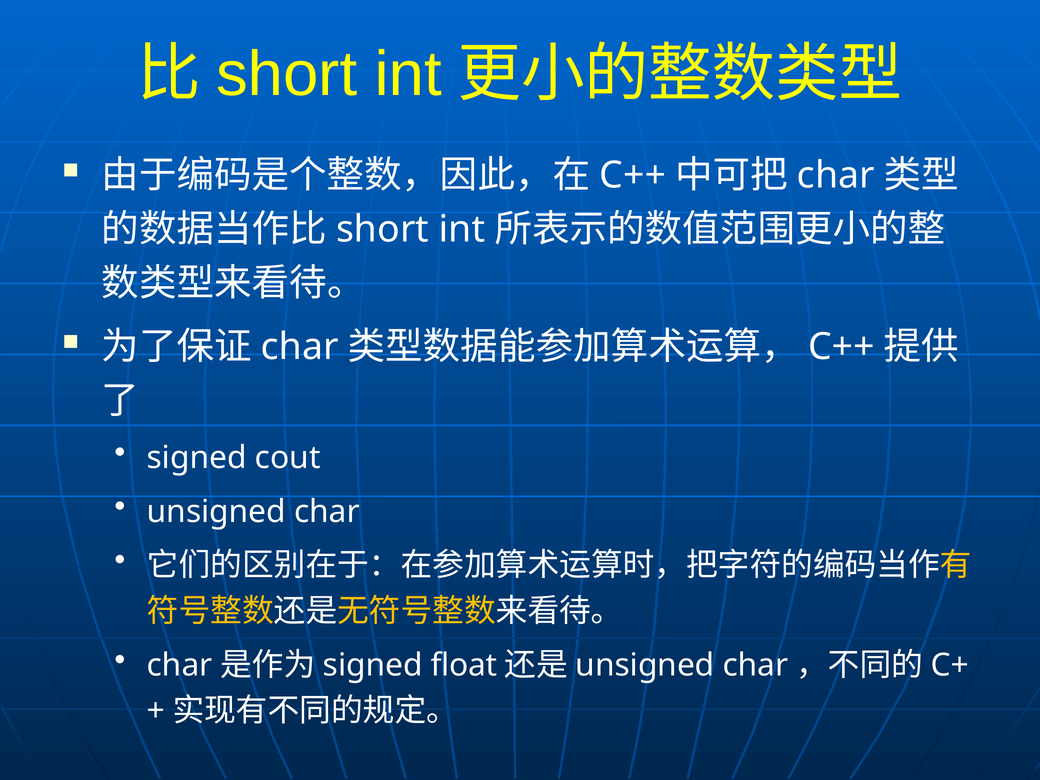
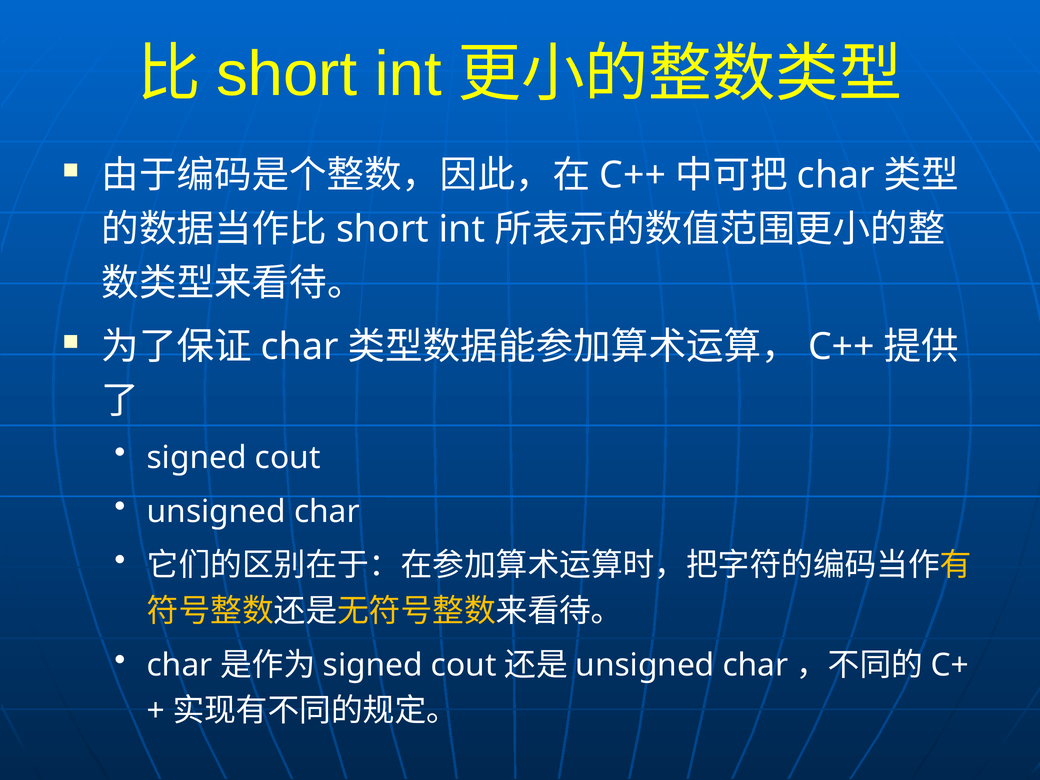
float at (464, 665): float -> cout
